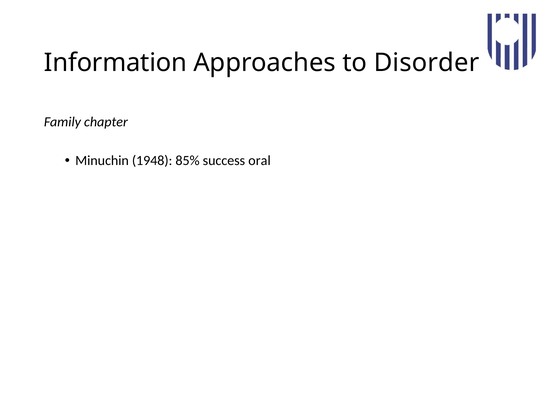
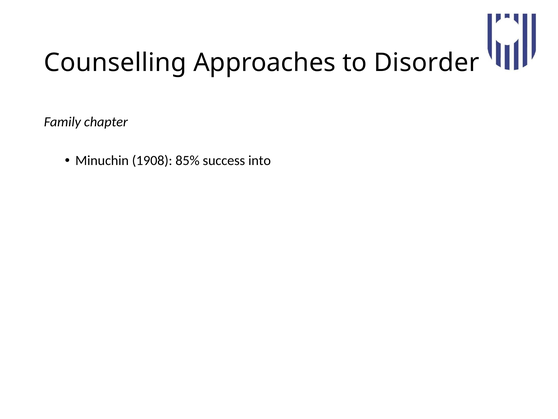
Information: Information -> Counselling
1948: 1948 -> 1908
oral: oral -> into
